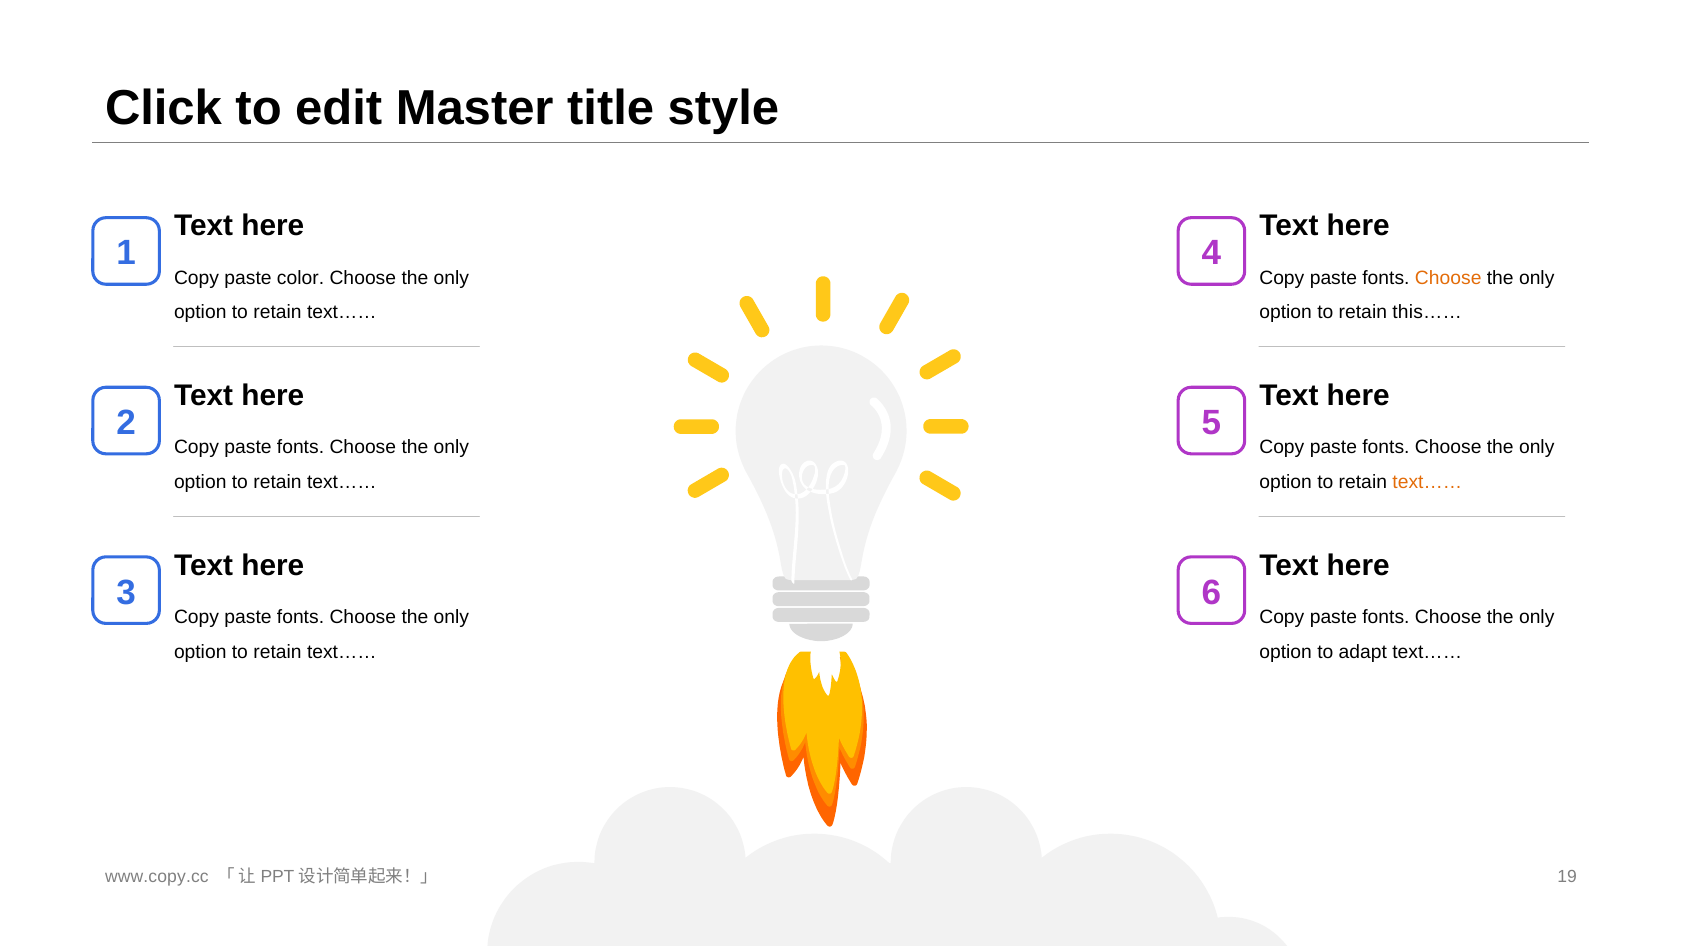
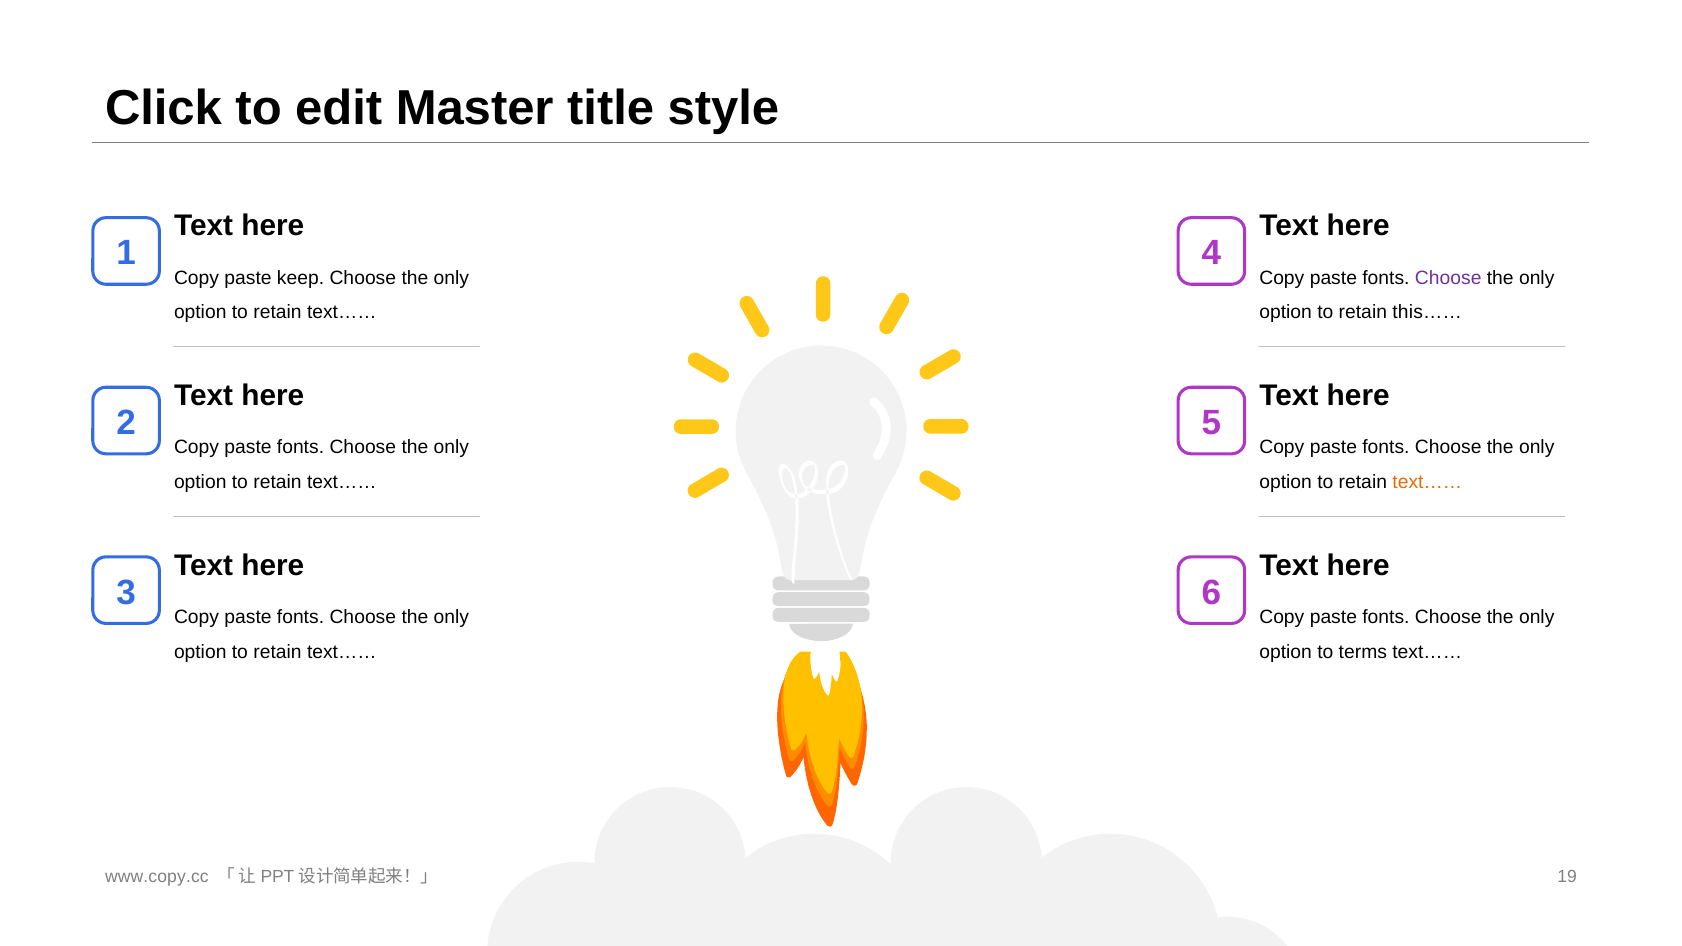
color: color -> keep
Choose at (1448, 278) colour: orange -> purple
adapt: adapt -> terms
